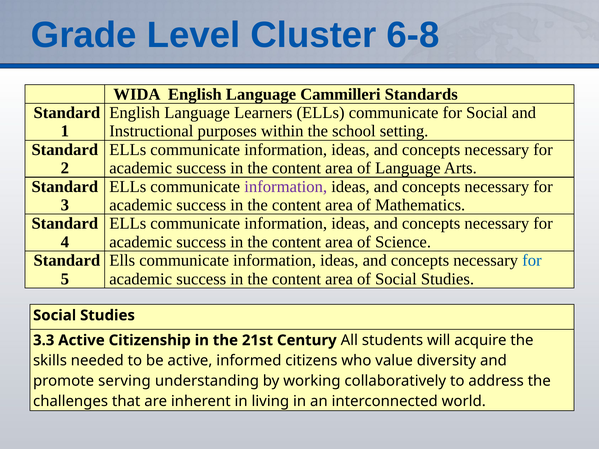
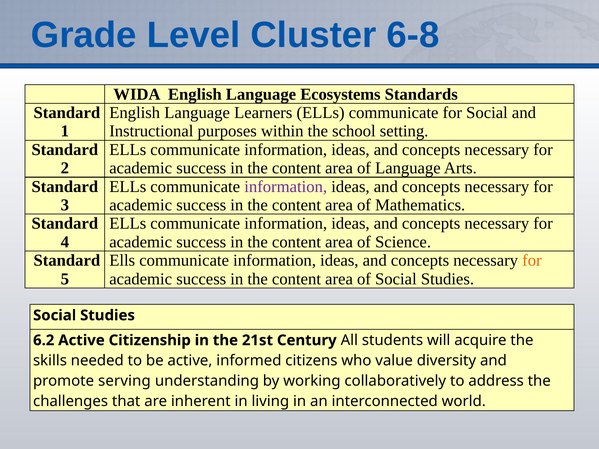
Cammilleri: Cammilleri -> Ecosystems
for at (532, 261) colour: blue -> orange
3.3: 3.3 -> 6.2
